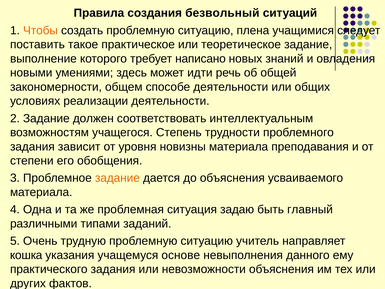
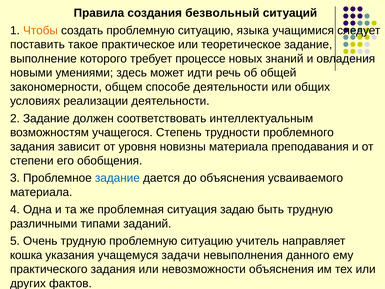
плена: плена -> языка
написано: написано -> процессе
задание at (117, 178) colour: orange -> blue
быть главный: главный -> трудную
основе: основе -> задачи
